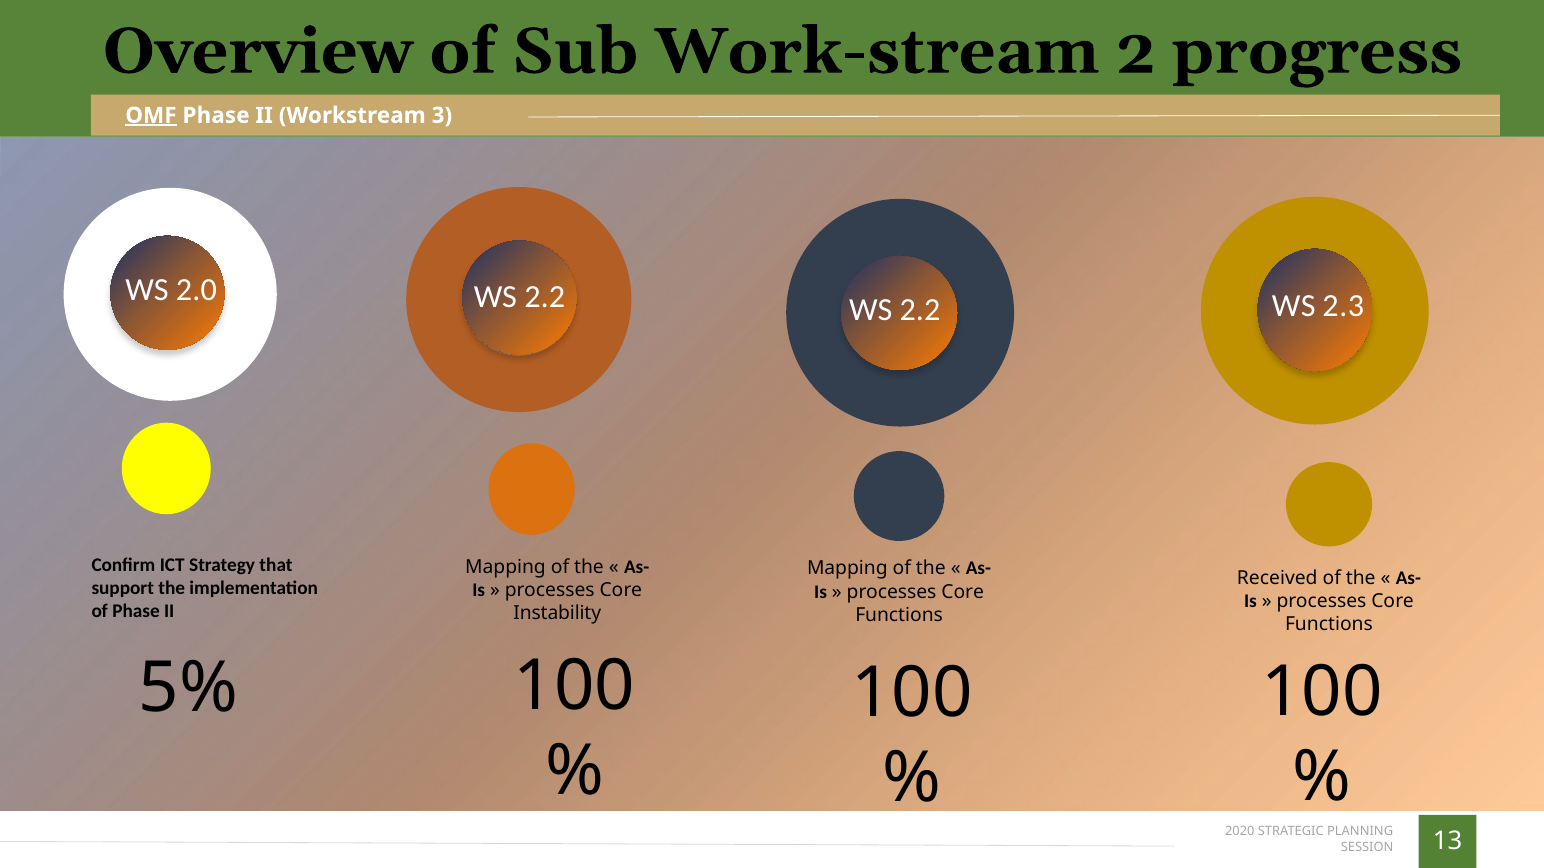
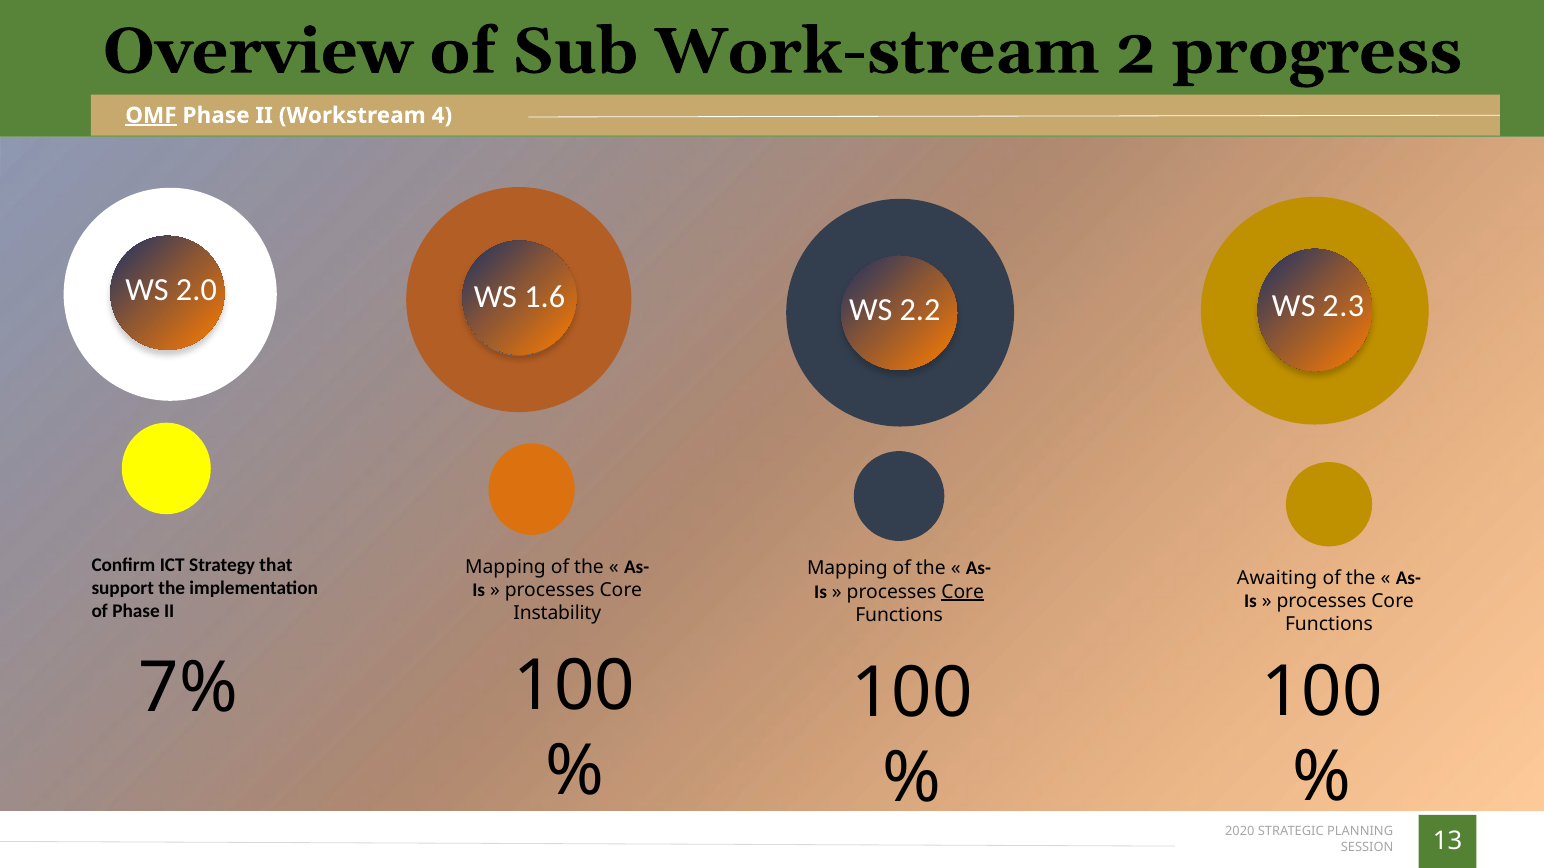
3: 3 -> 4
2.2 at (545, 297): 2.2 -> 1.6
Received: Received -> Awaiting
Core at (963, 592) underline: none -> present
5%: 5% -> 7%
